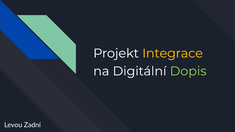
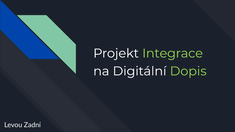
Integrace colour: yellow -> light green
